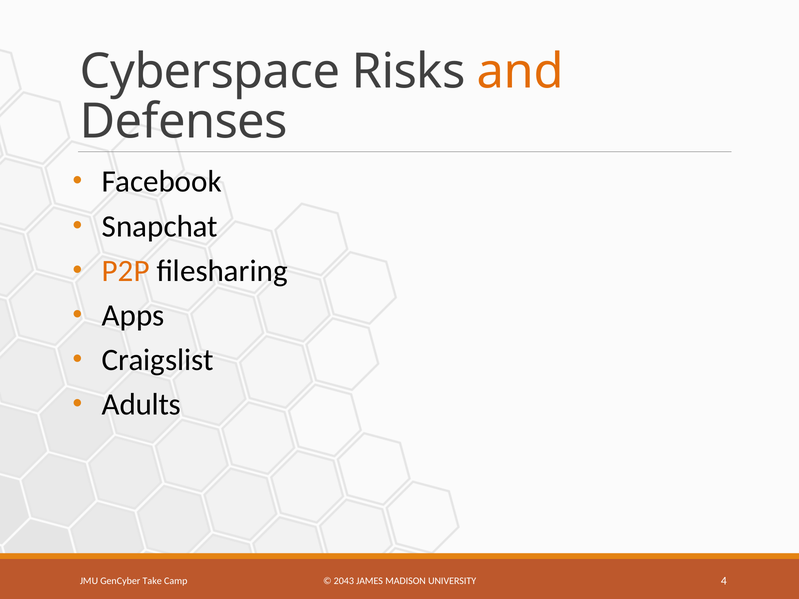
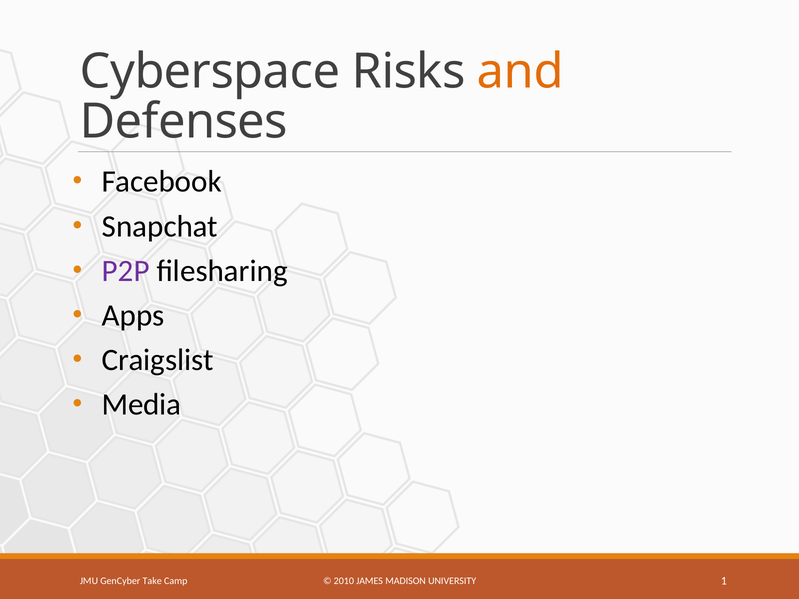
P2P colour: orange -> purple
Adults: Adults -> Media
2043: 2043 -> 2010
4: 4 -> 1
